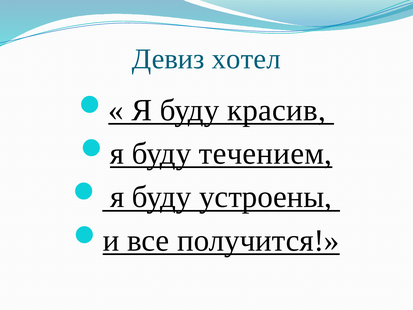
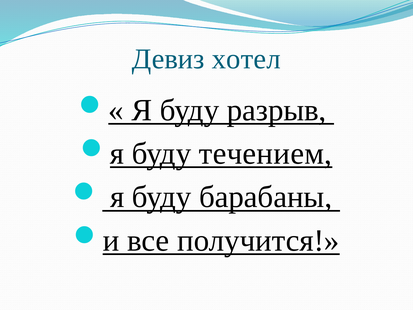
красив: красив -> разрыв
устроены: устроены -> барабаны
